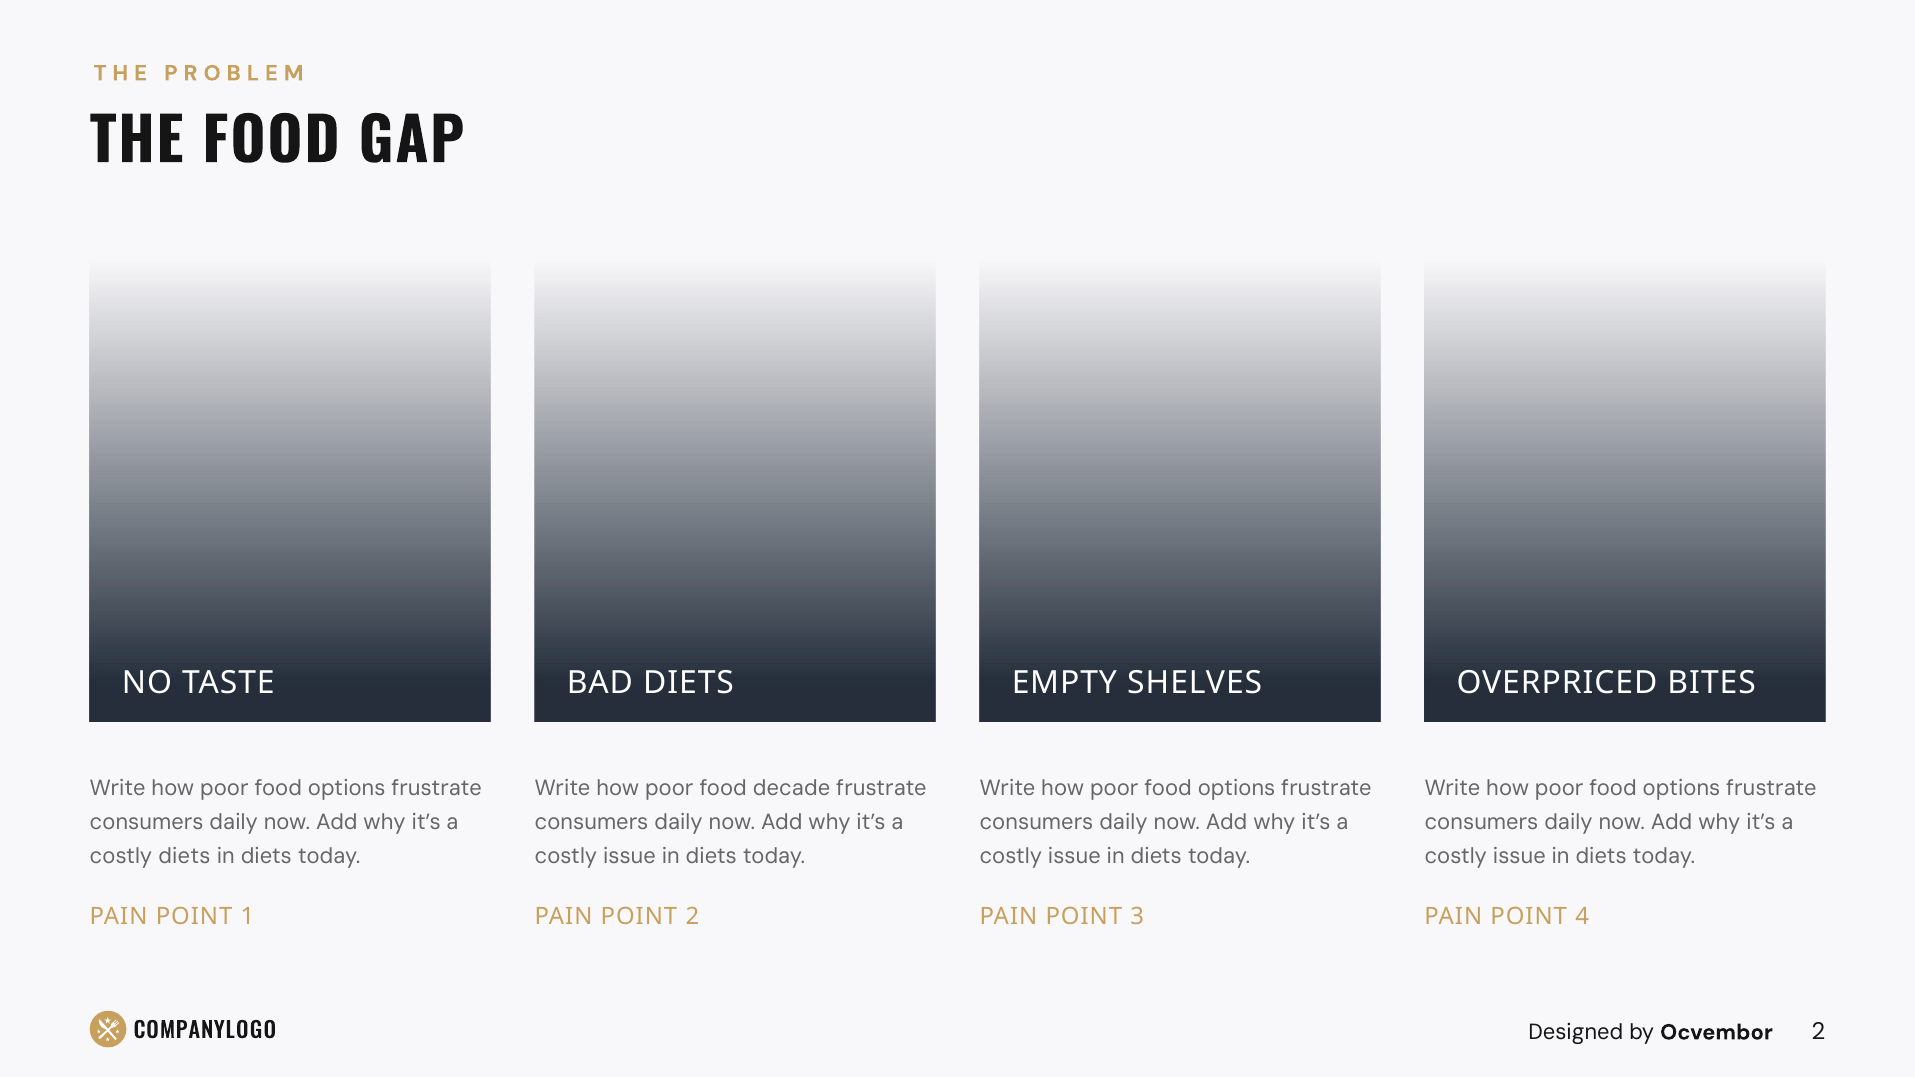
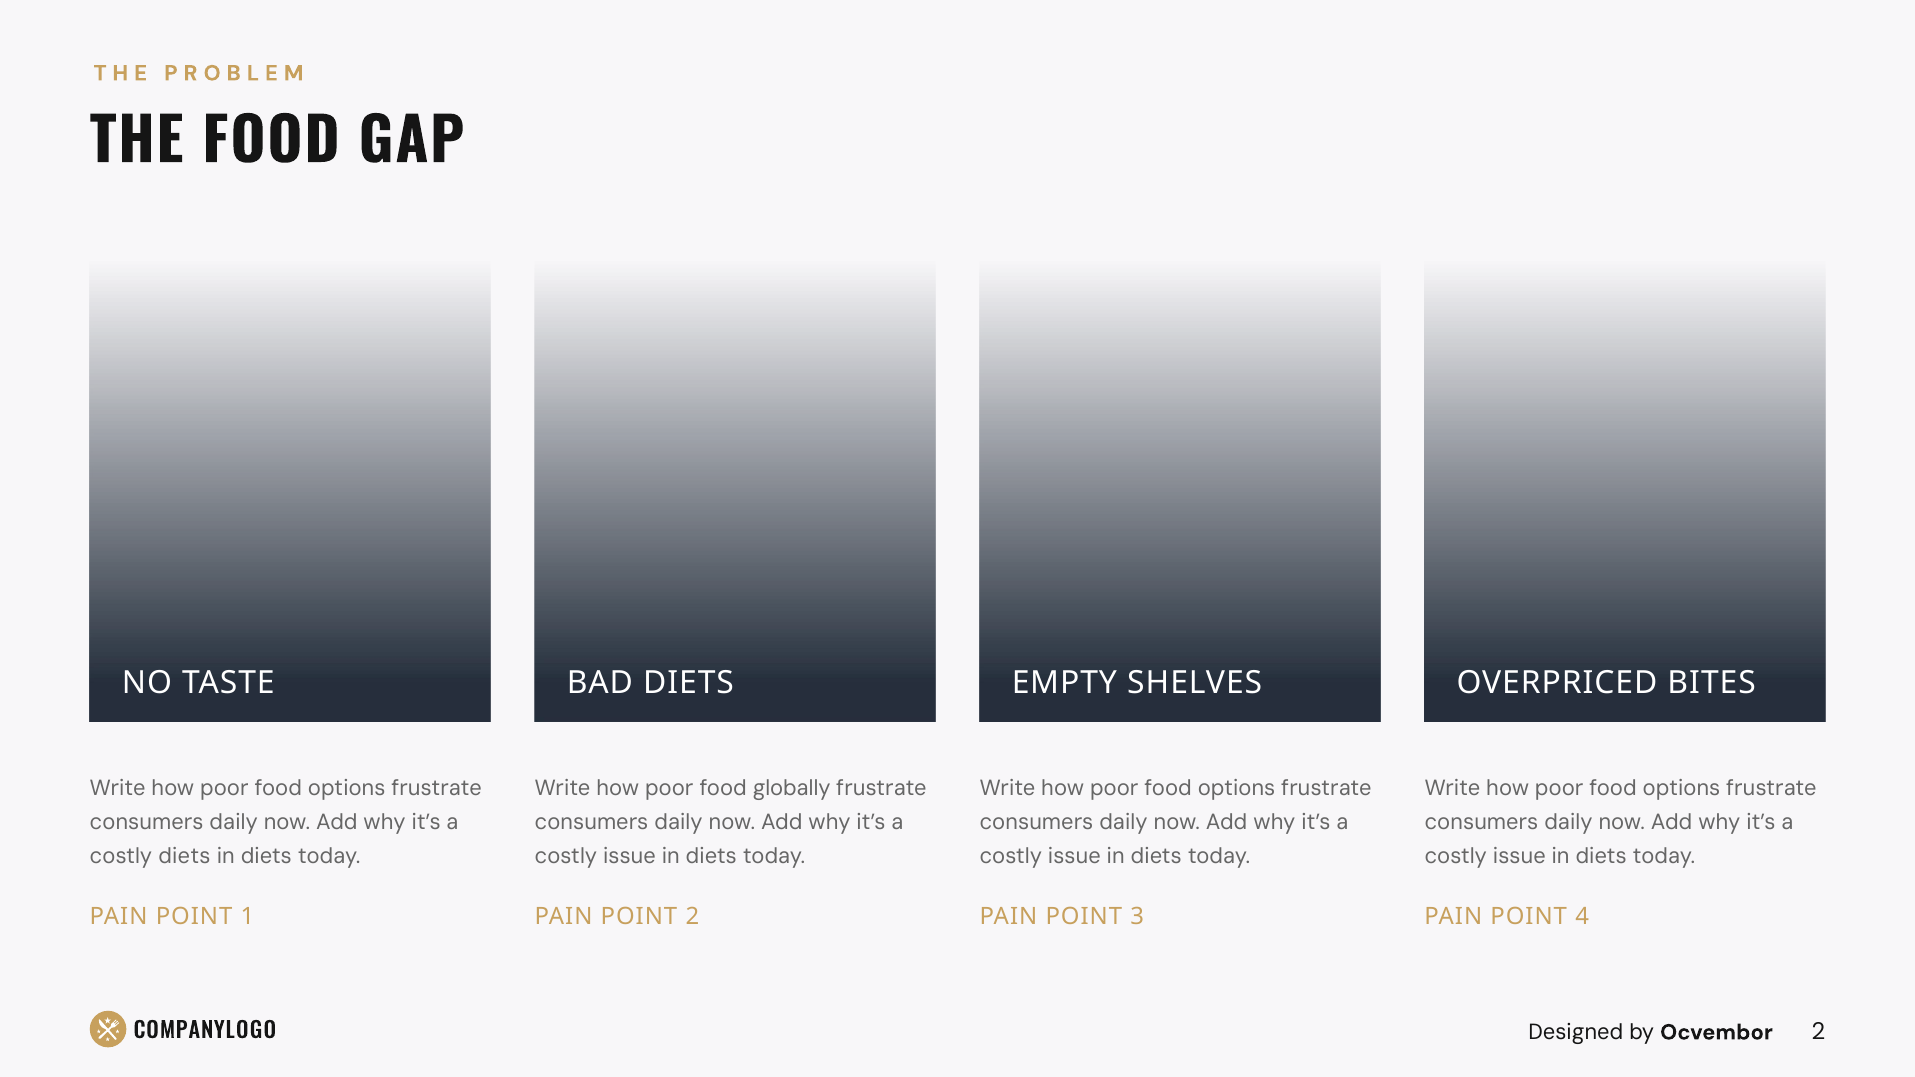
decade: decade -> globally
